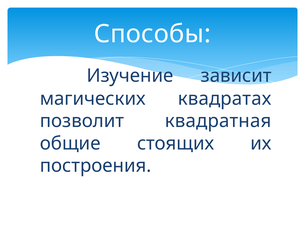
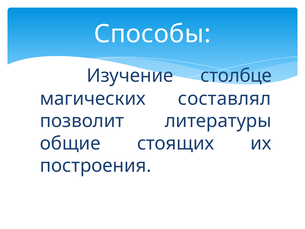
зависит: зависит -> столбце
квадратах: квадратах -> составлял
квадратная: квадратная -> литературы
